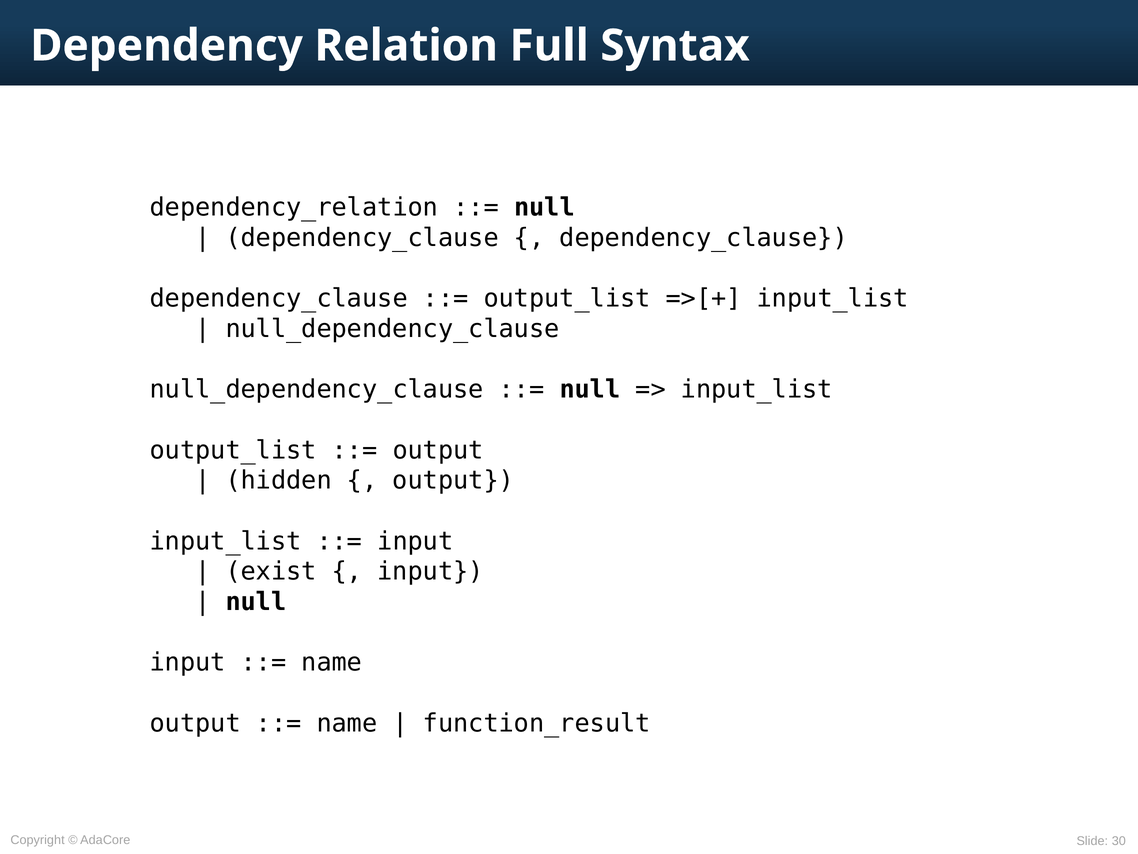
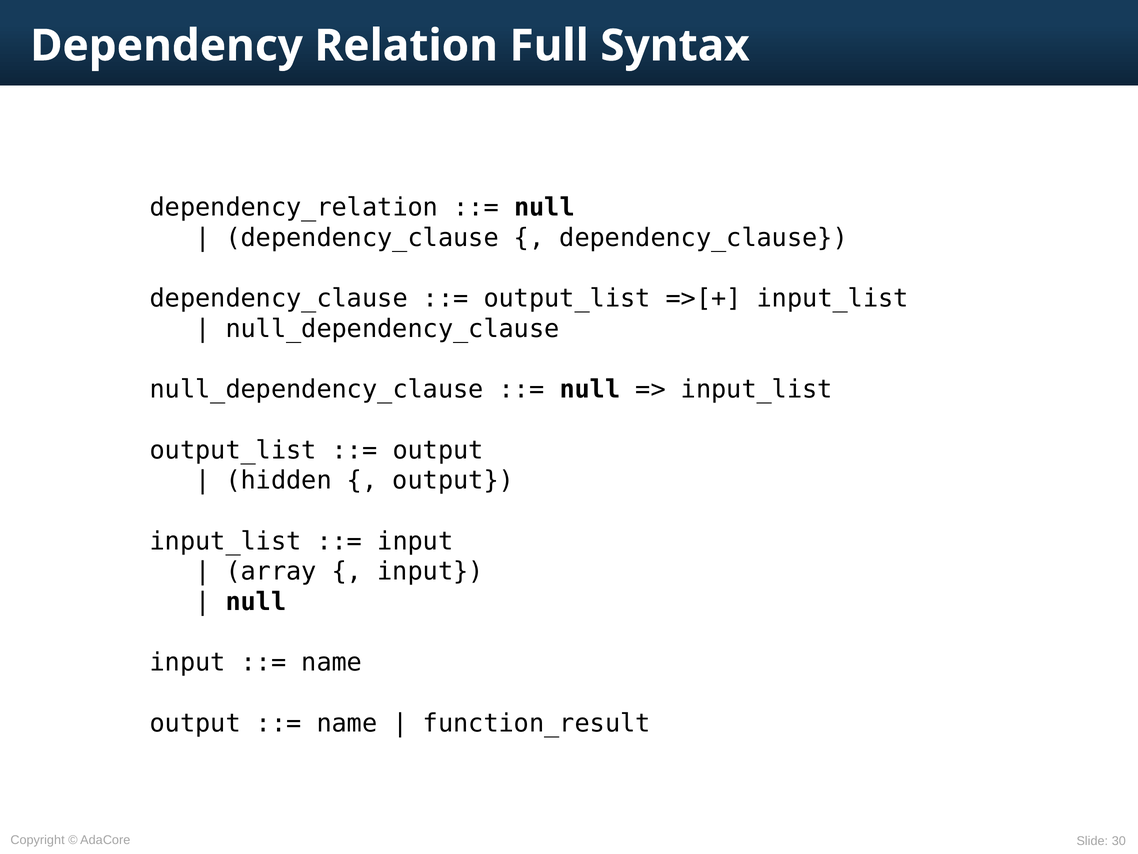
exist: exist -> array
